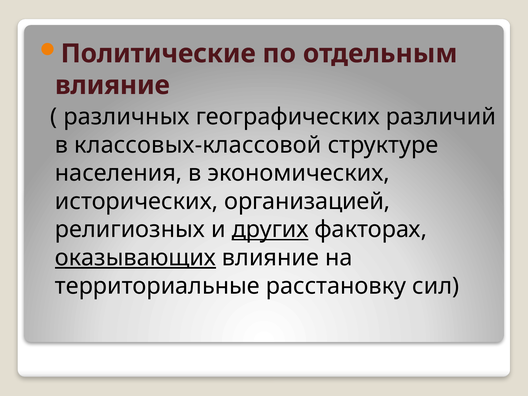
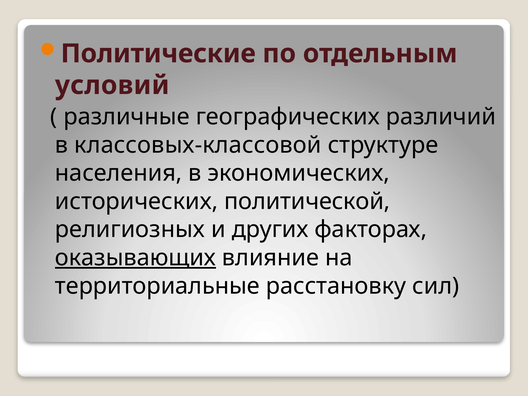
влияние at (112, 85): влияние -> условий
различных: различных -> различные
организацией: организацией -> политической
других underline: present -> none
